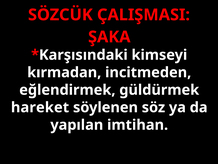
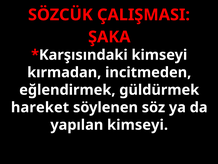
yapılan imtihan: imtihan -> kimseyi
